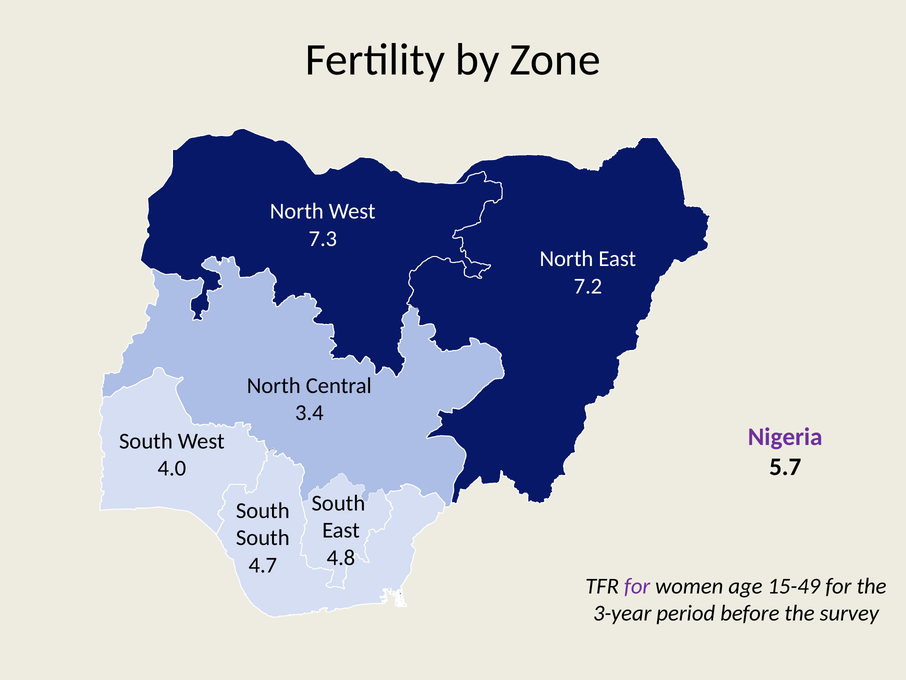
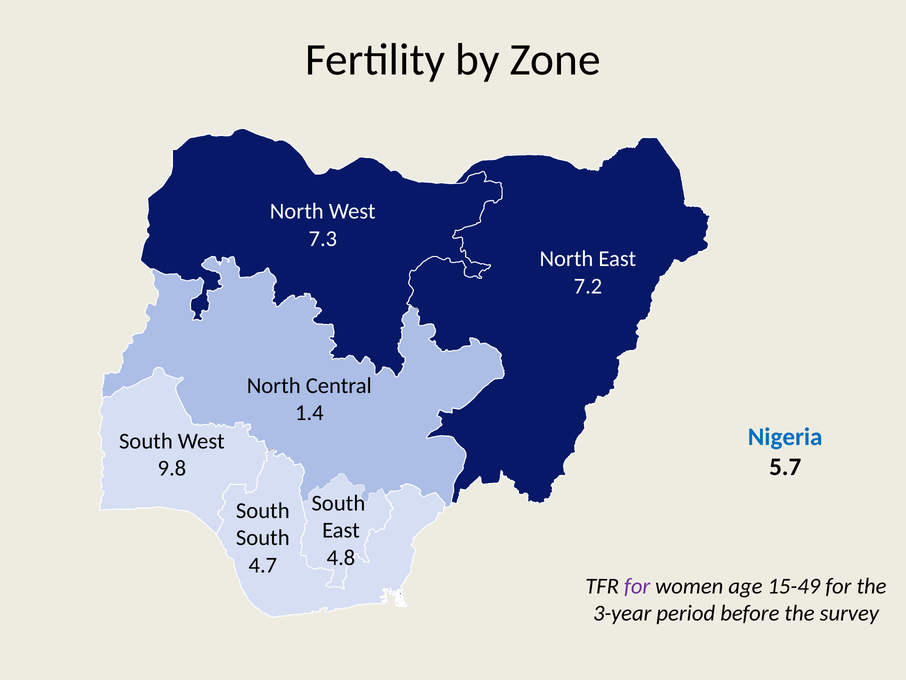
3.4: 3.4 -> 1.4
Nigeria colour: purple -> blue
4.0: 4.0 -> 9.8
